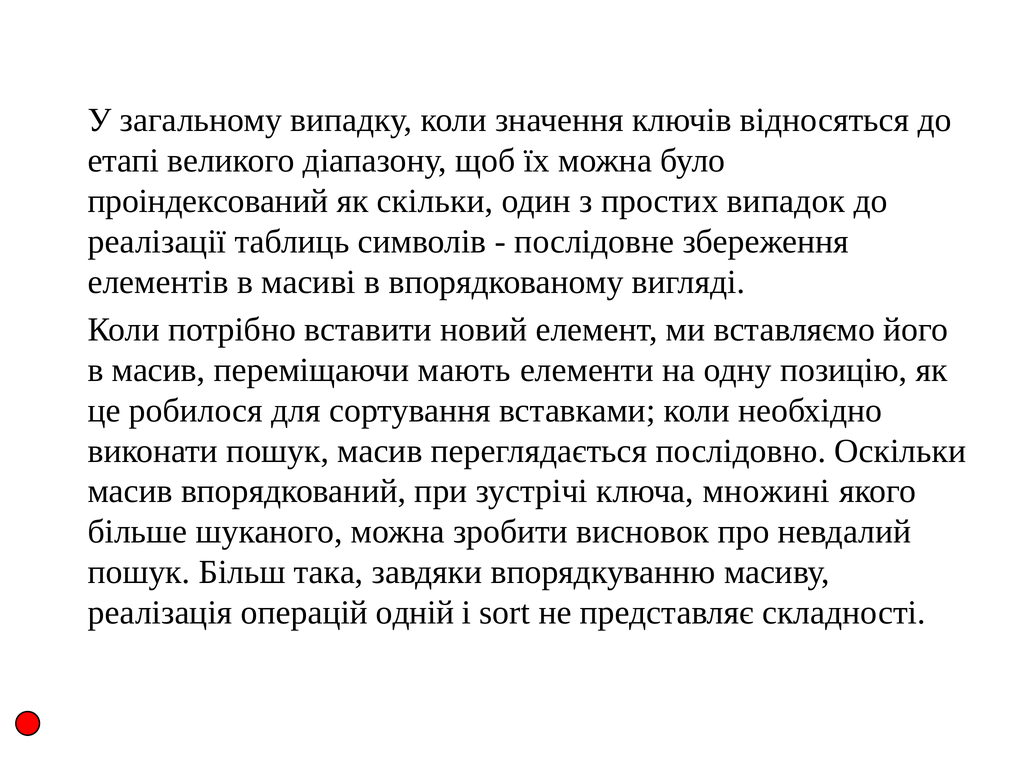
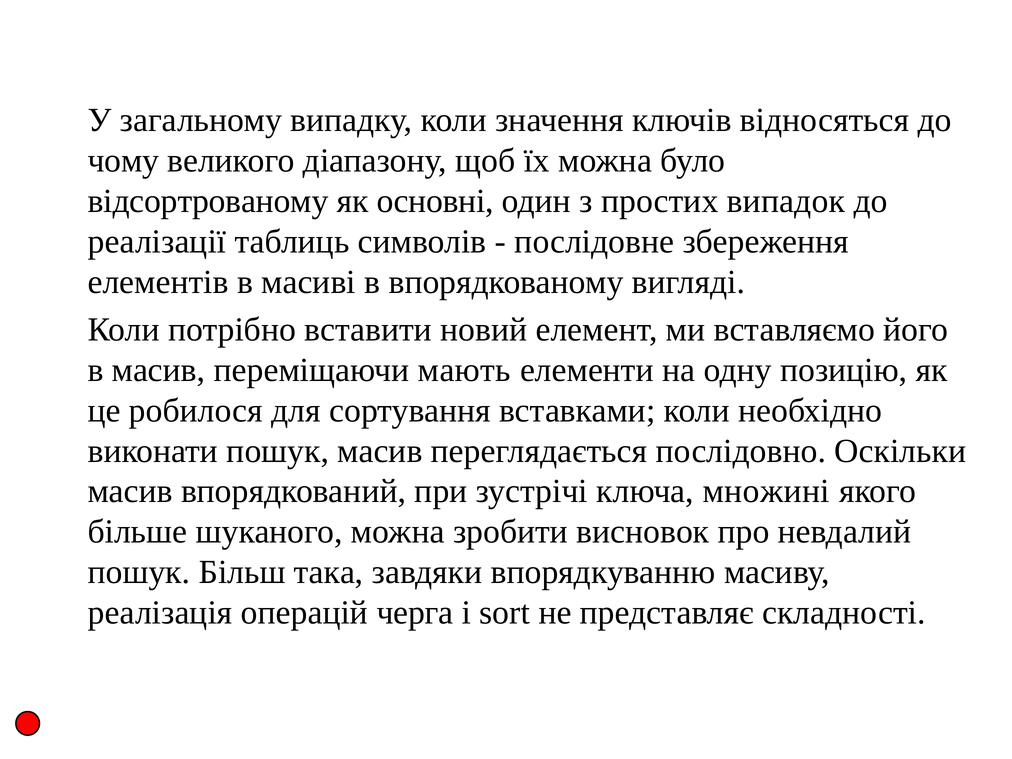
етапі: етапі -> чому
проіндексований: проіндексований -> відсортрованому
скільки: скільки -> основні
одній: одній -> черга
